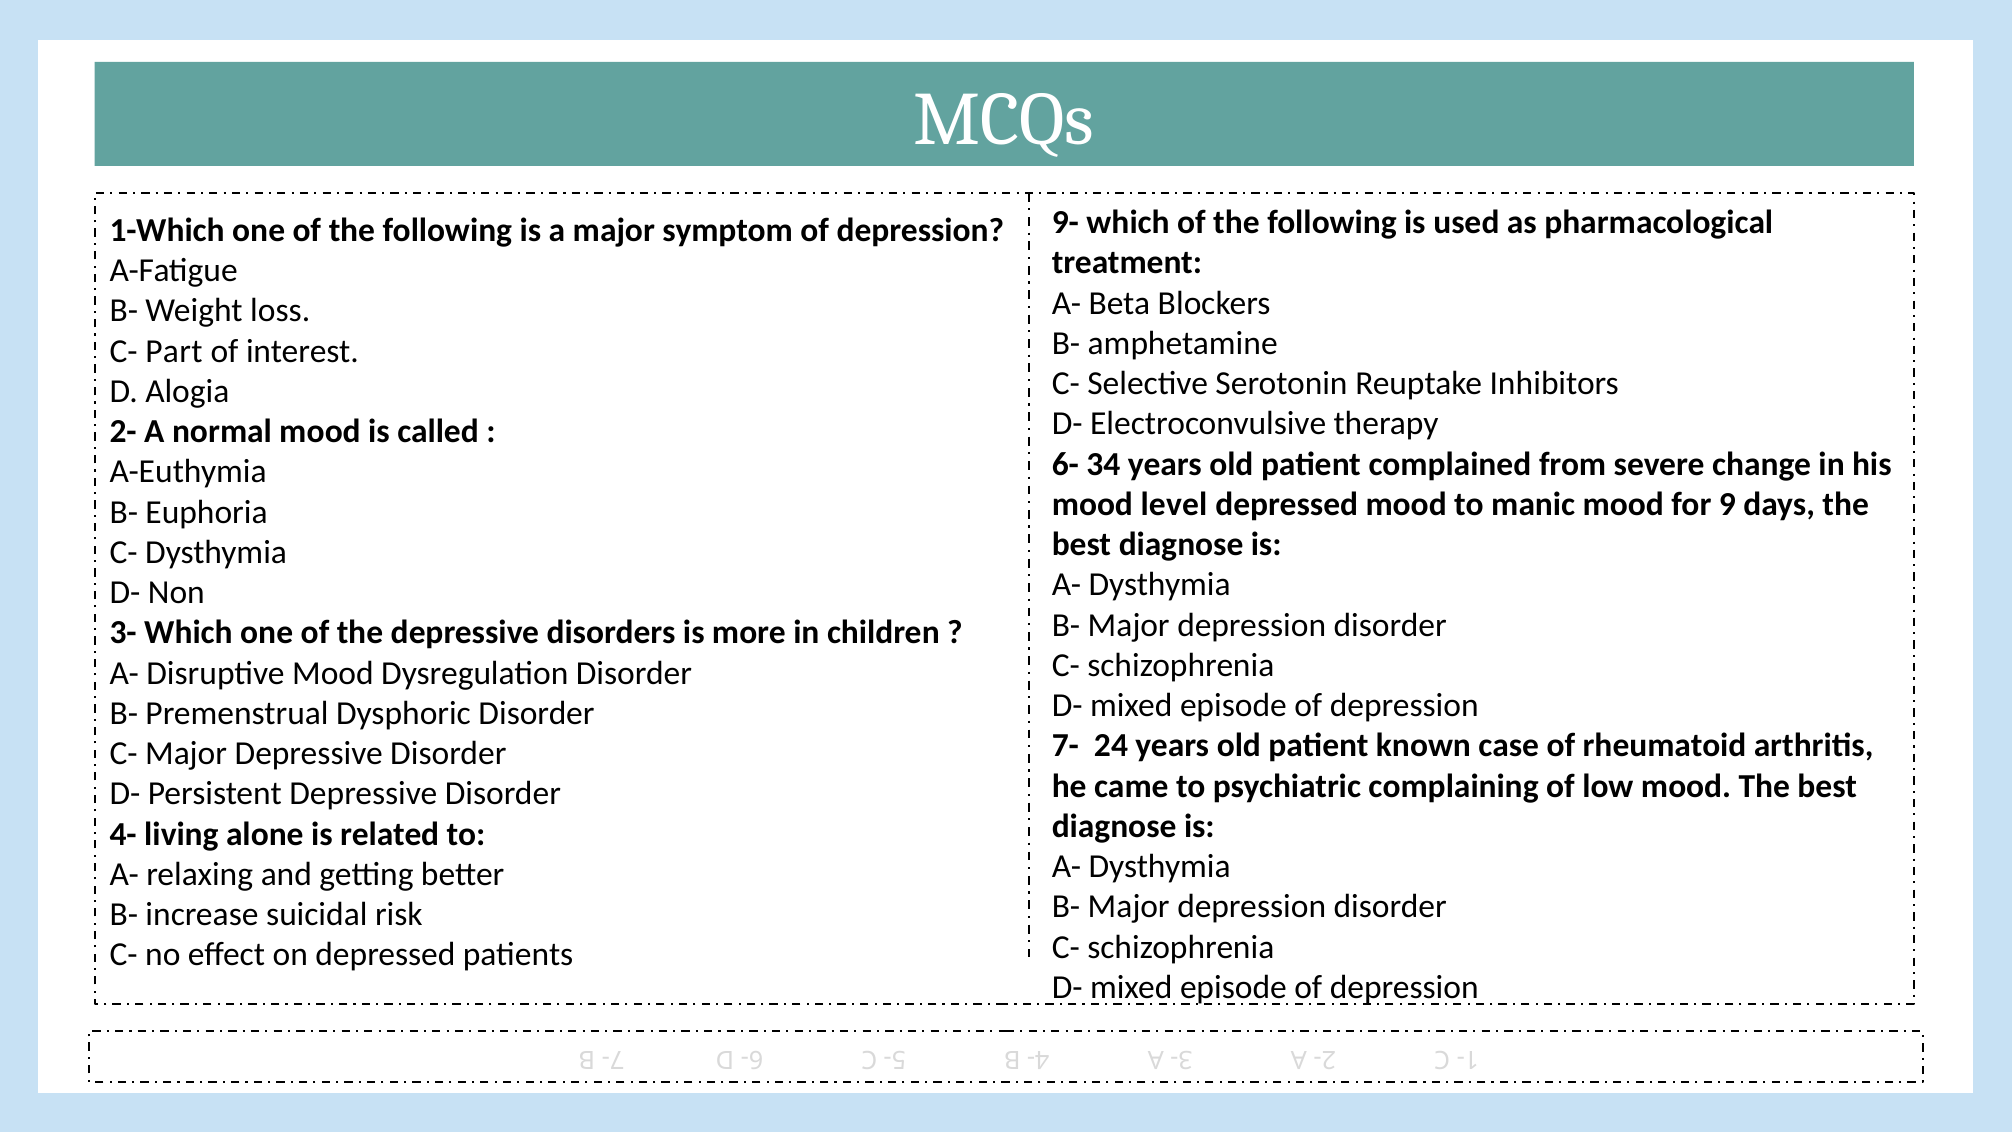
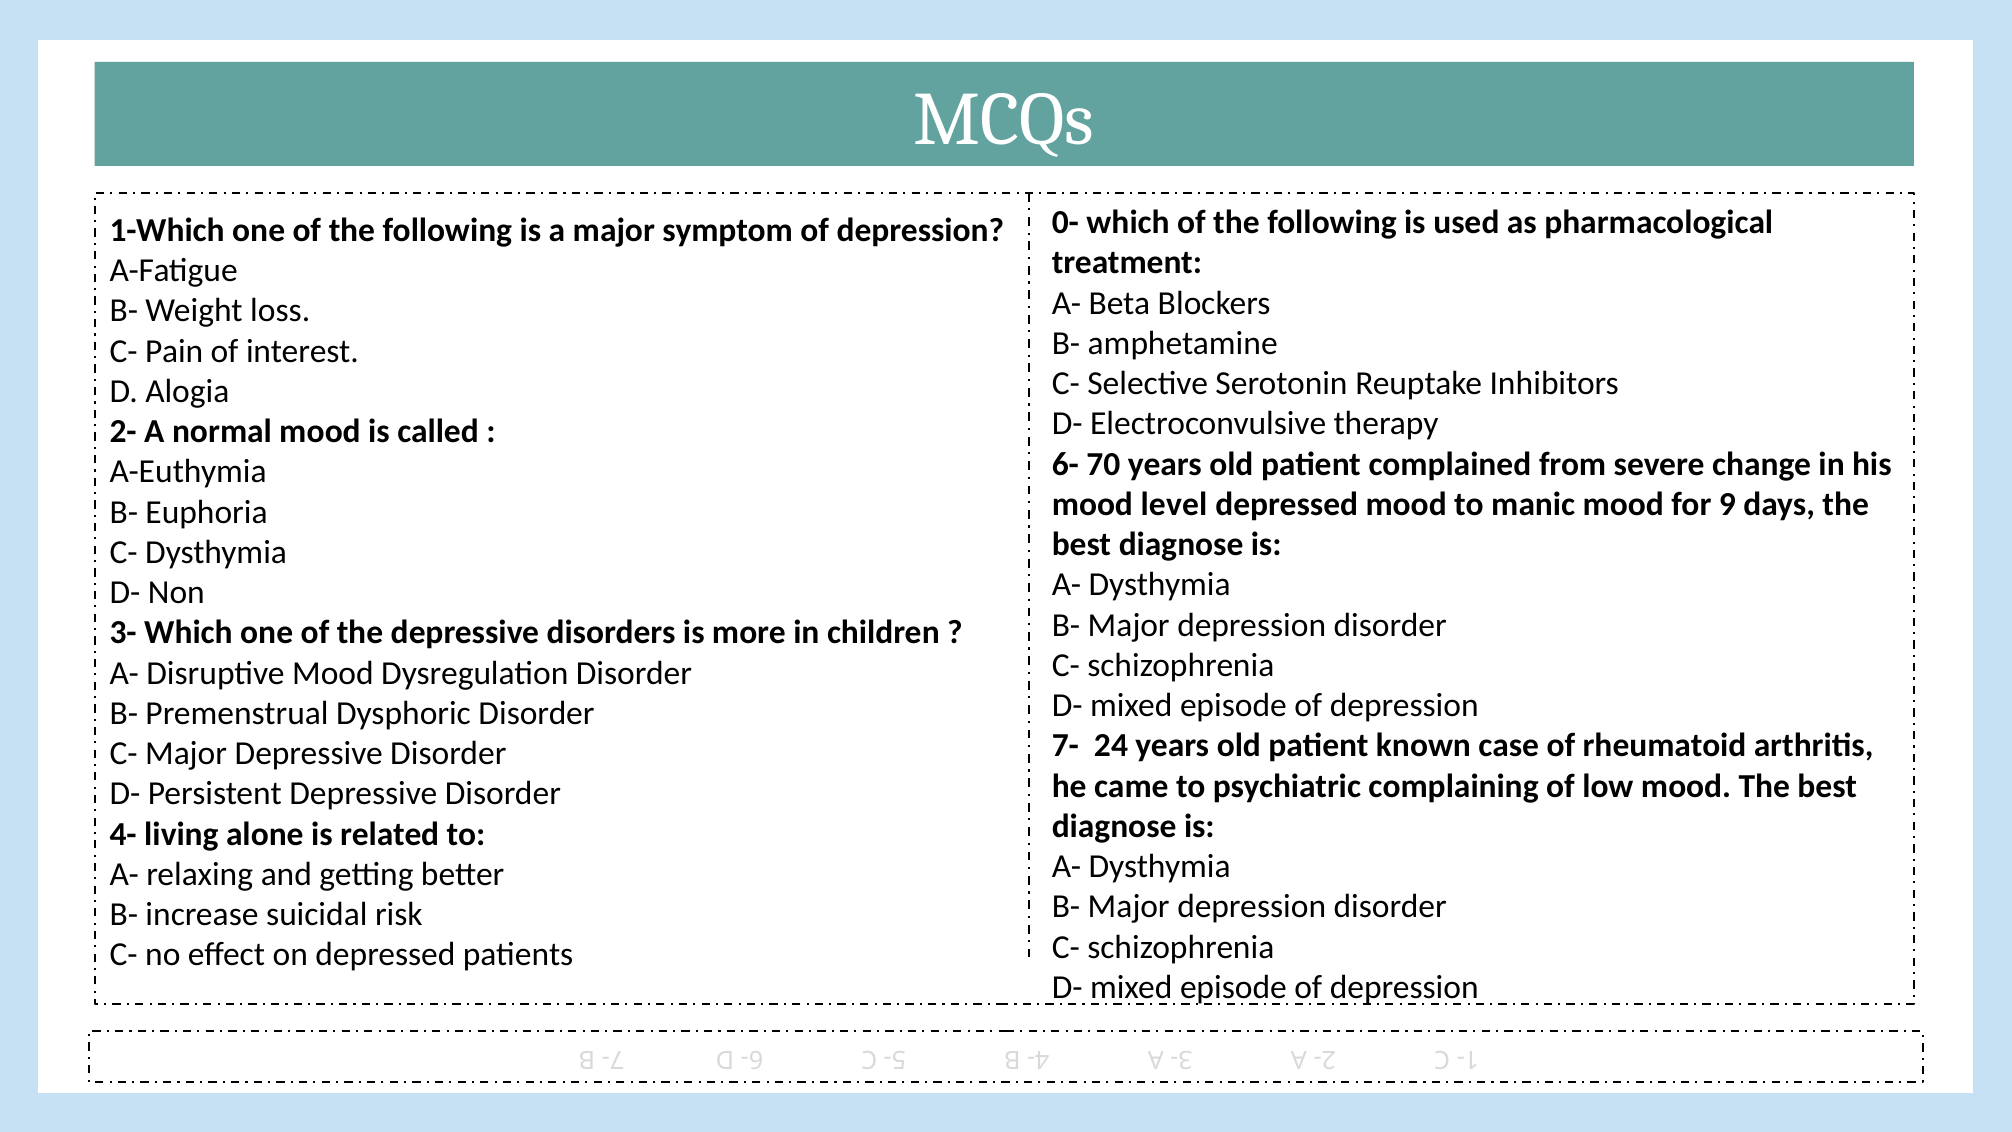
9-: 9- -> 0-
Part: Part -> Pain
34: 34 -> 70
